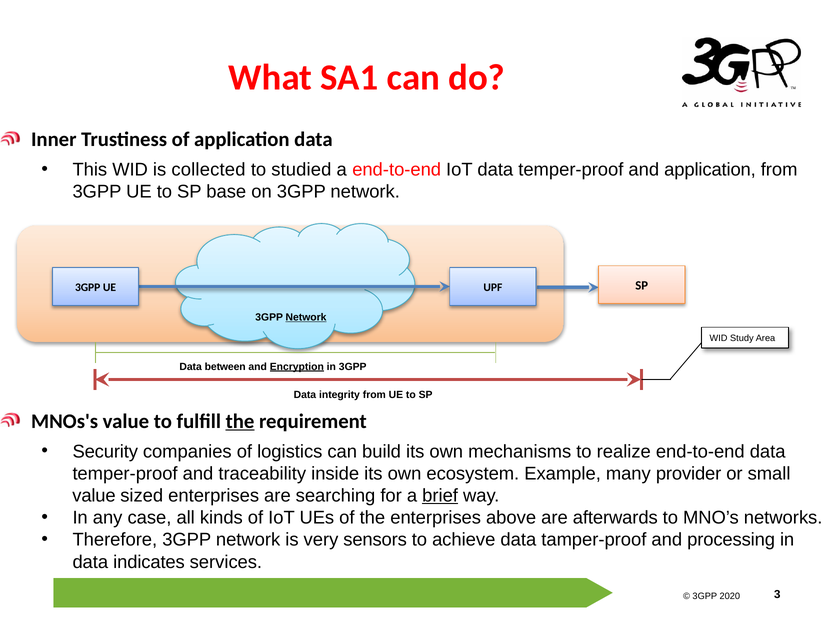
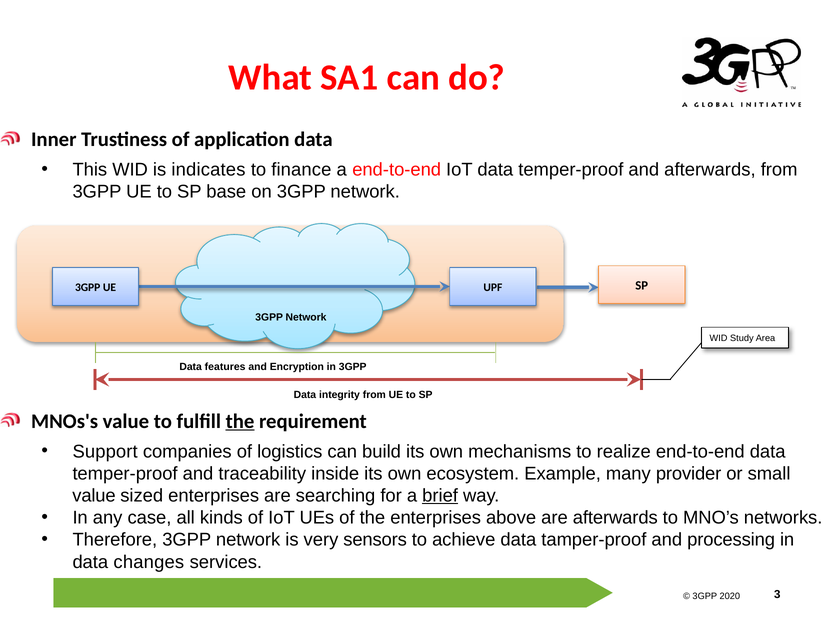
collected: collected -> indicates
studied: studied -> finance
and application: application -> afterwards
Network at (306, 317) underline: present -> none
between: between -> features
Encryption underline: present -> none
Security: Security -> Support
indicates: indicates -> changes
